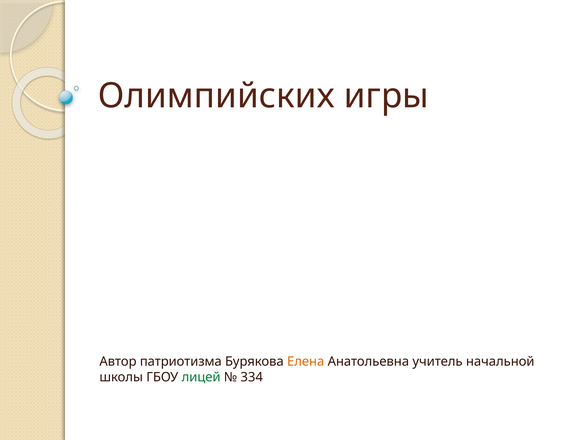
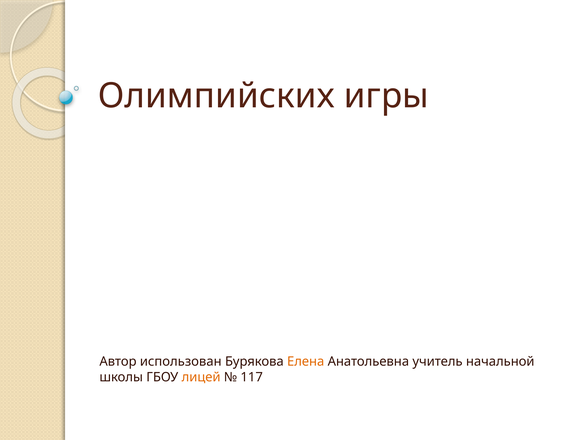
патриотизма: патриотизма -> использован
лицей colour: green -> orange
334: 334 -> 117
